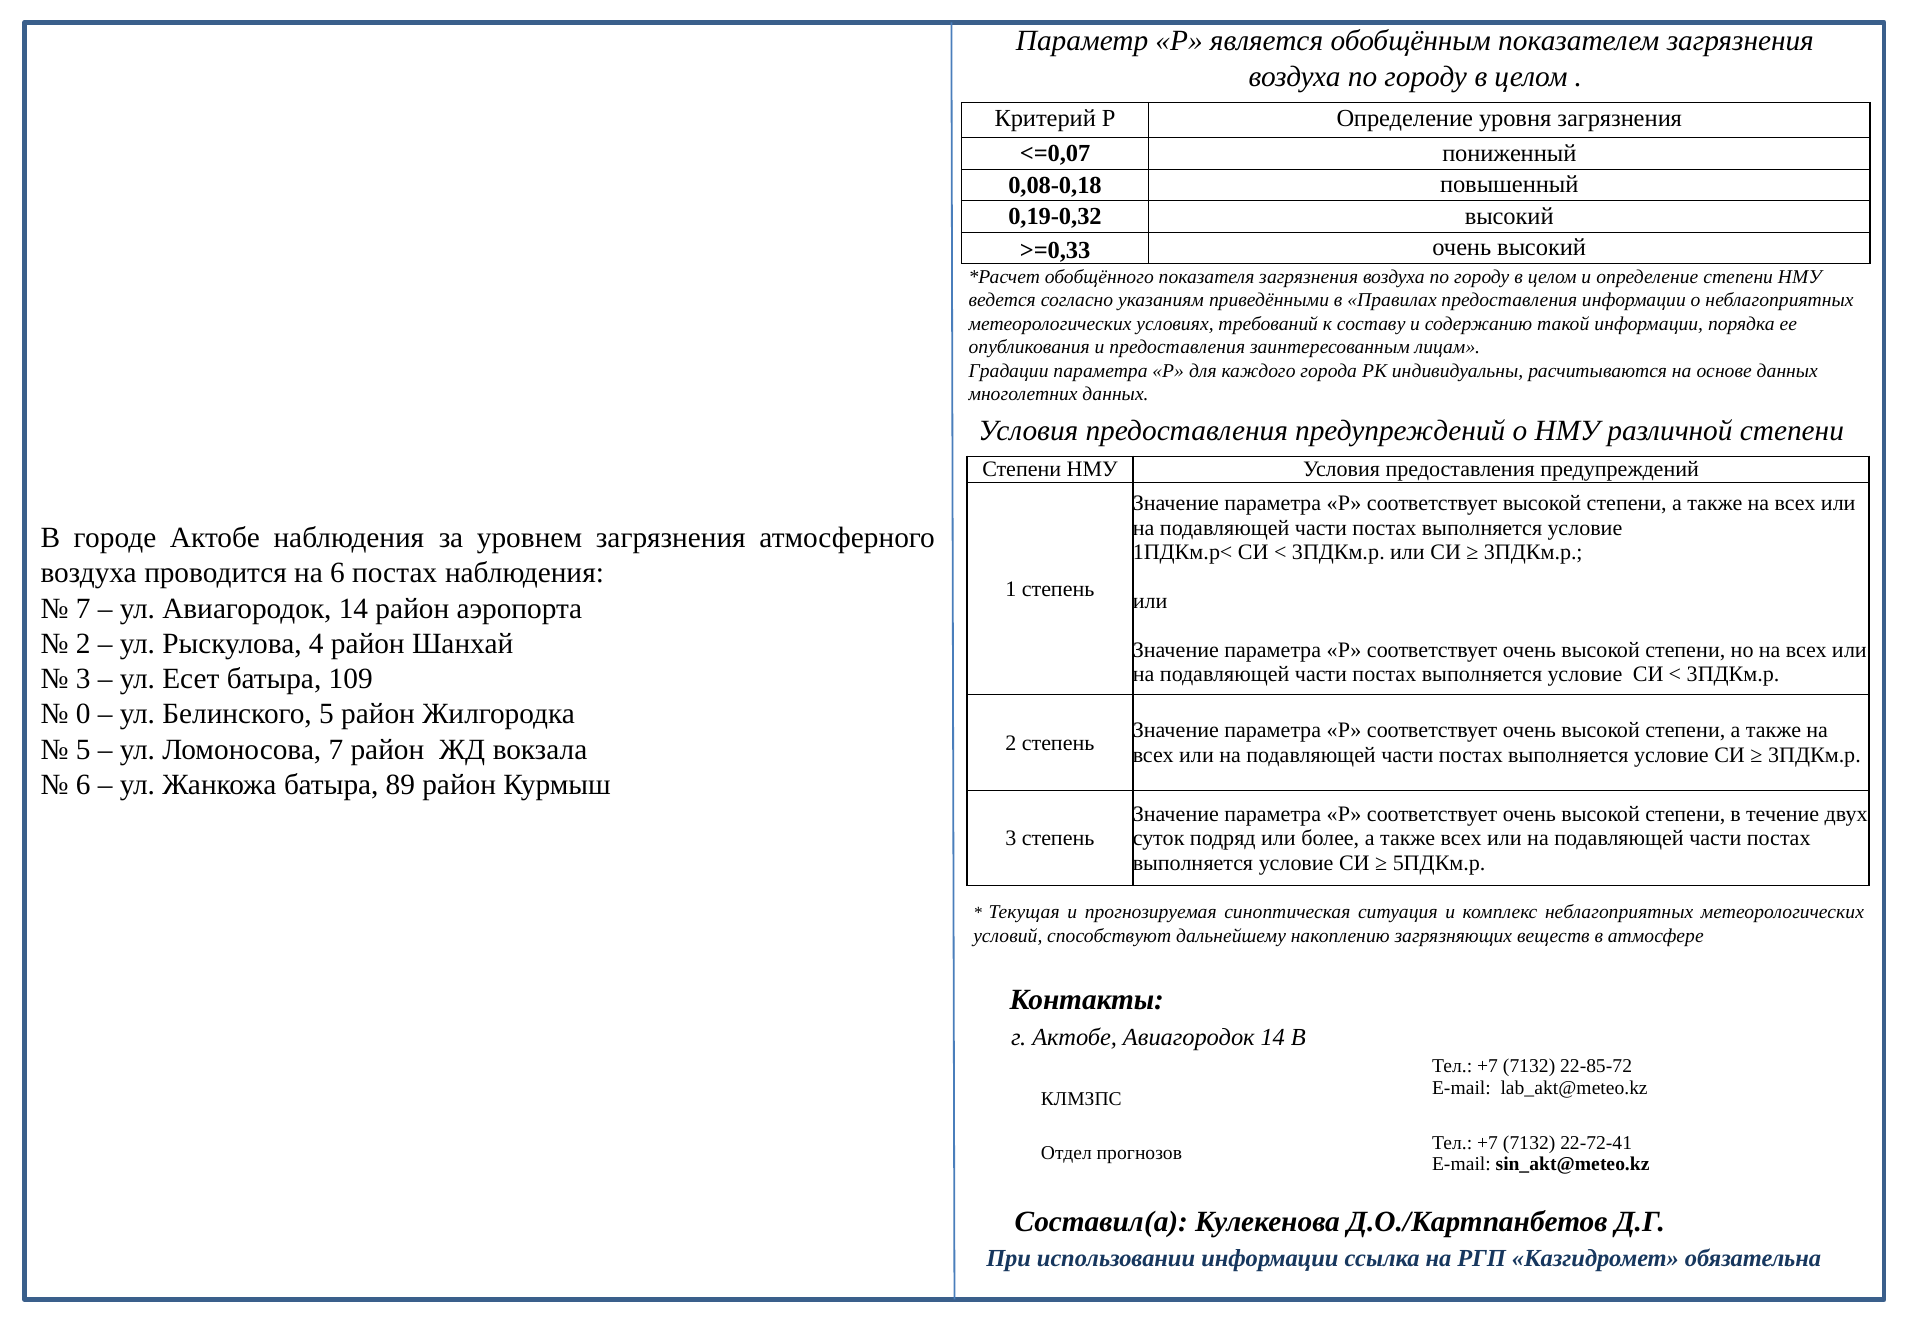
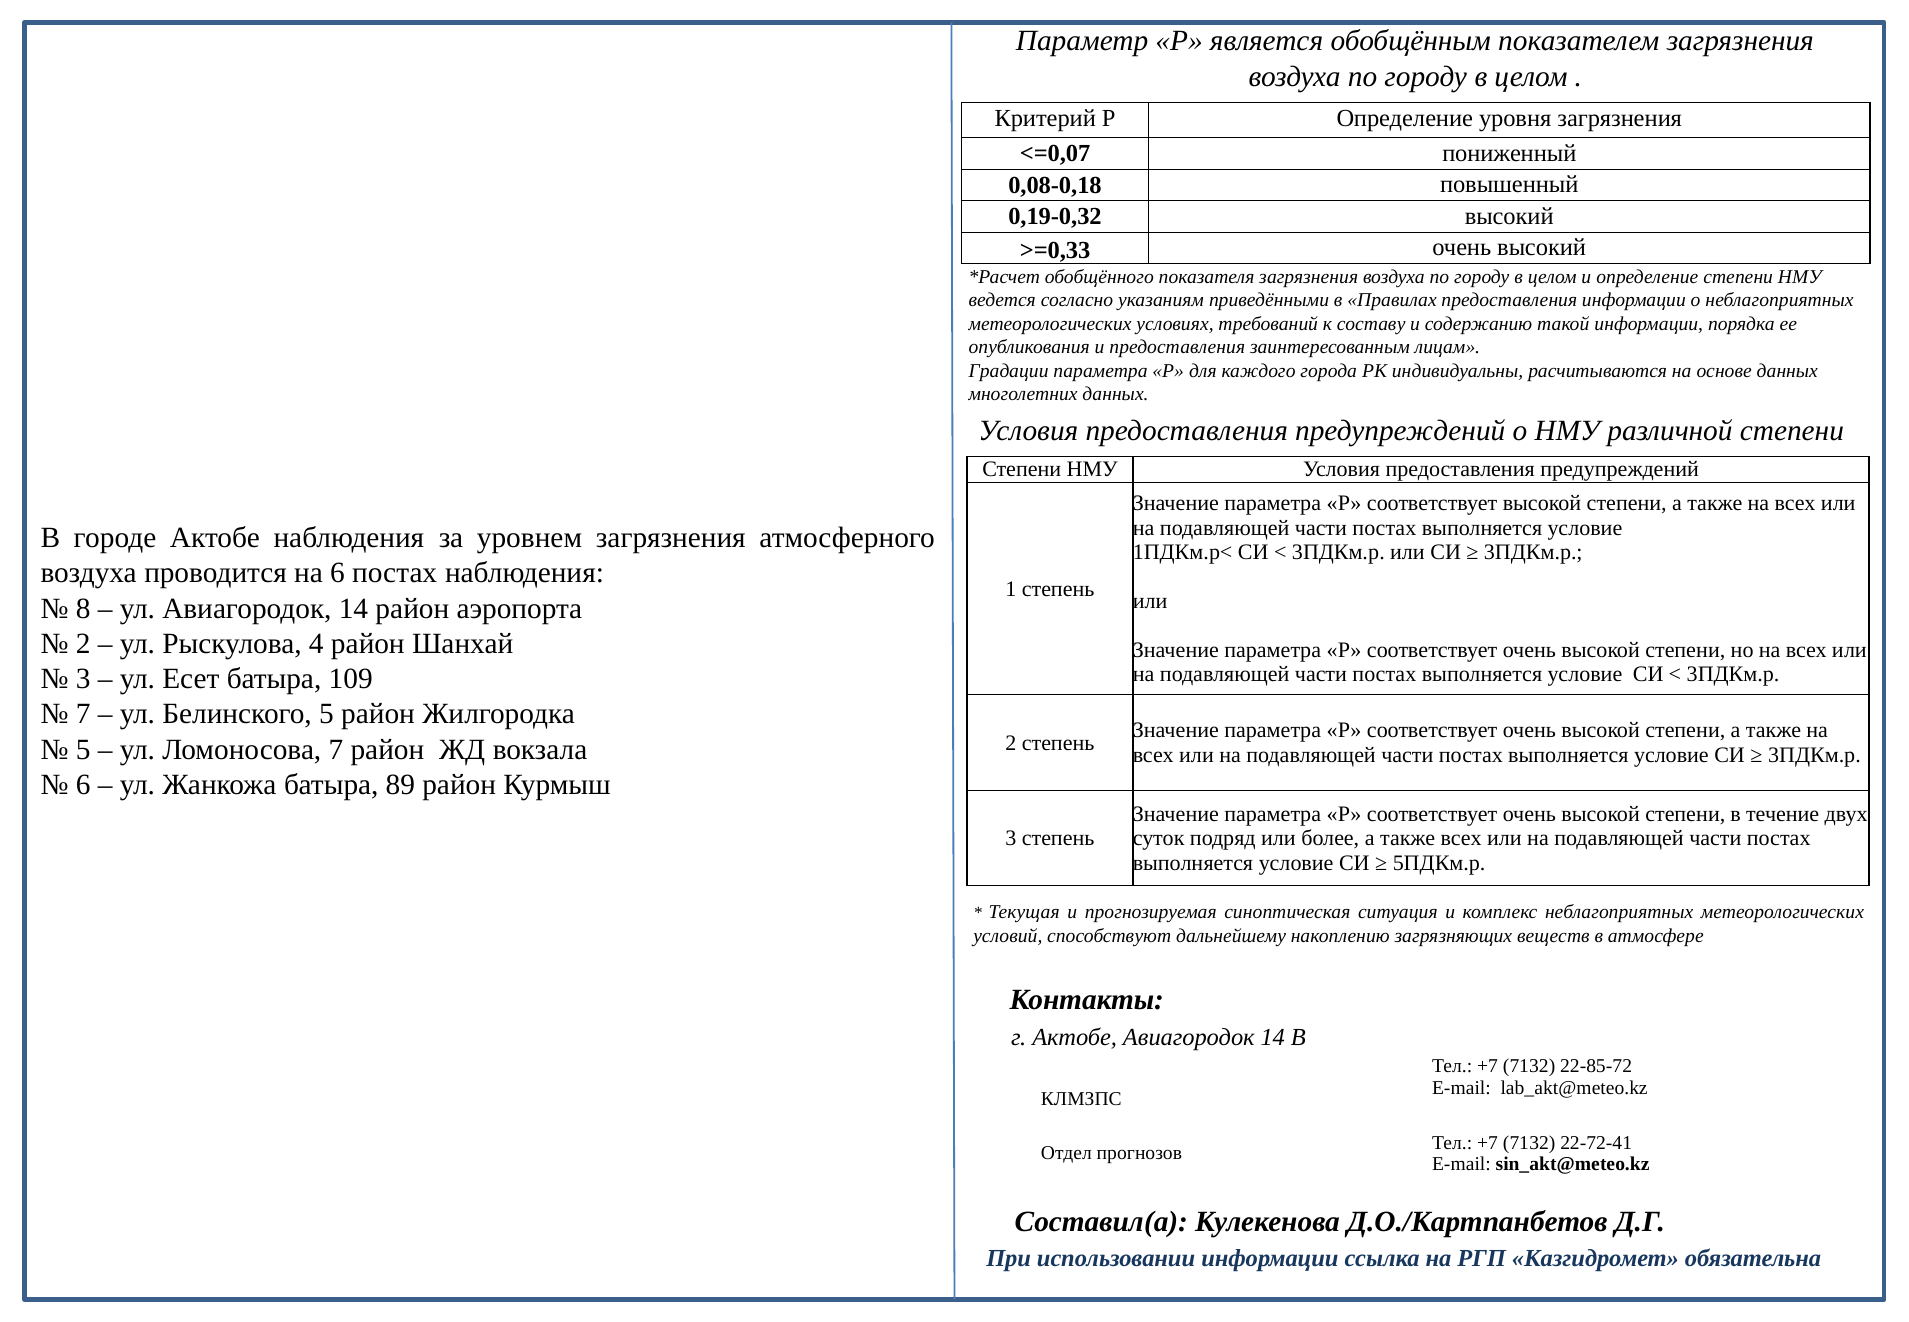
7 at (83, 608): 7 -> 8
0 at (83, 714): 0 -> 7
